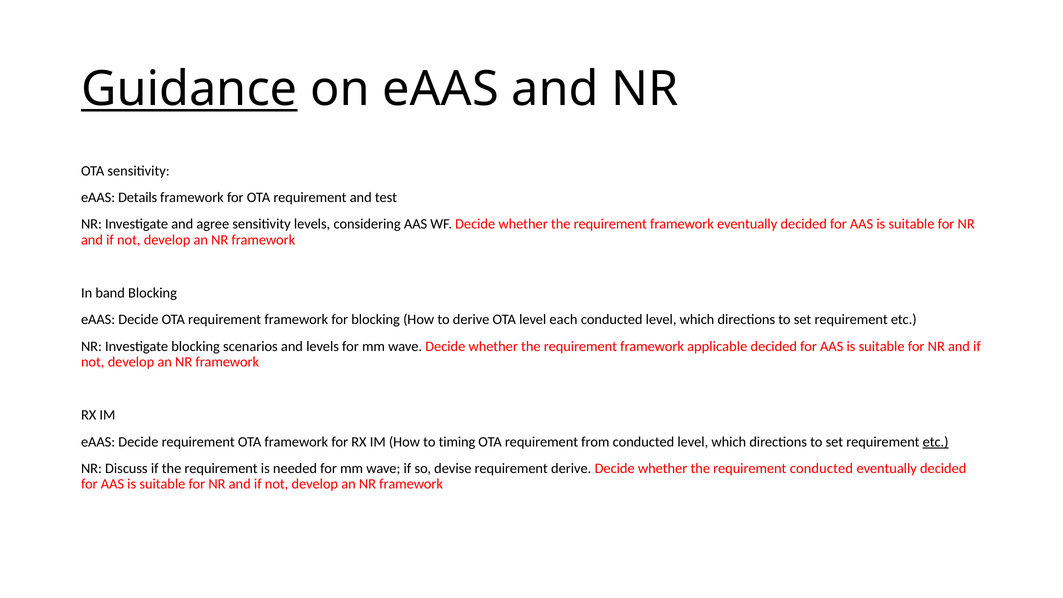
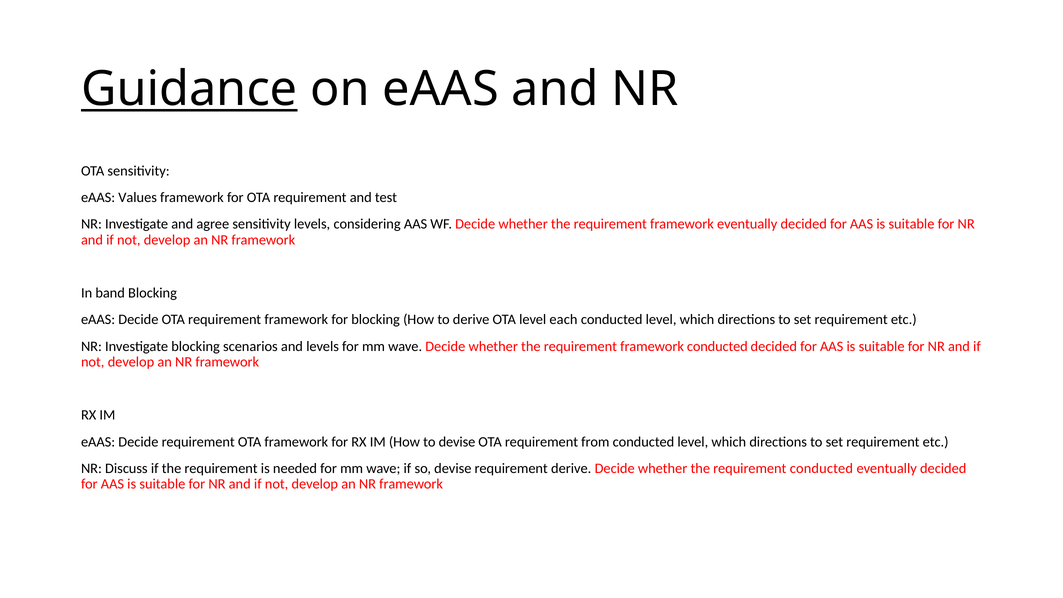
Details: Details -> Values
framework applicable: applicable -> conducted
to timing: timing -> devise
etc at (936, 442) underline: present -> none
